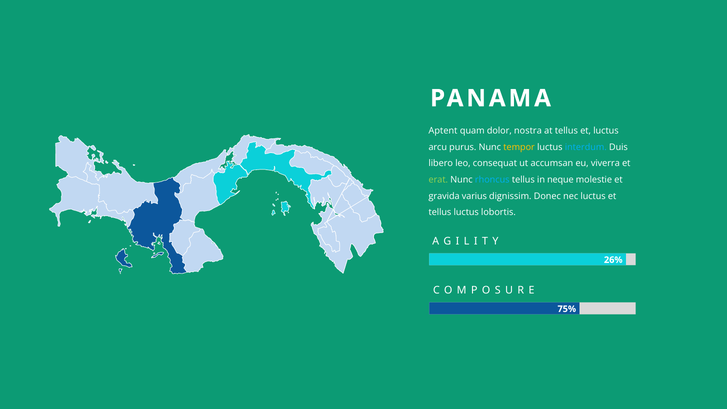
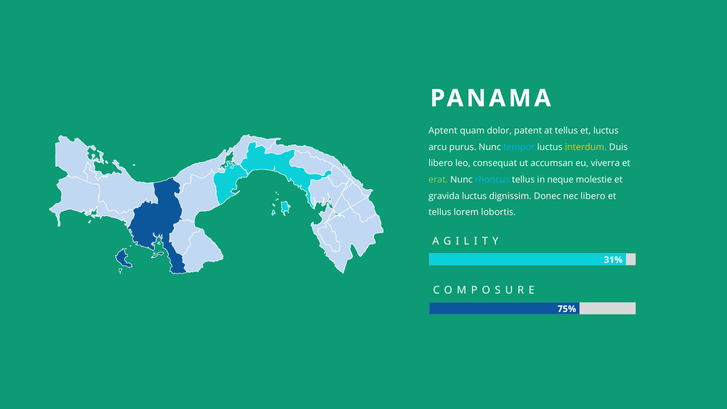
nostra: nostra -> patent
tempor colour: yellow -> light blue
interdum colour: light blue -> yellow
gravida varius: varius -> luctus
nec luctus: luctus -> libero
tellus luctus: luctus -> lorem
26%: 26% -> 31%
